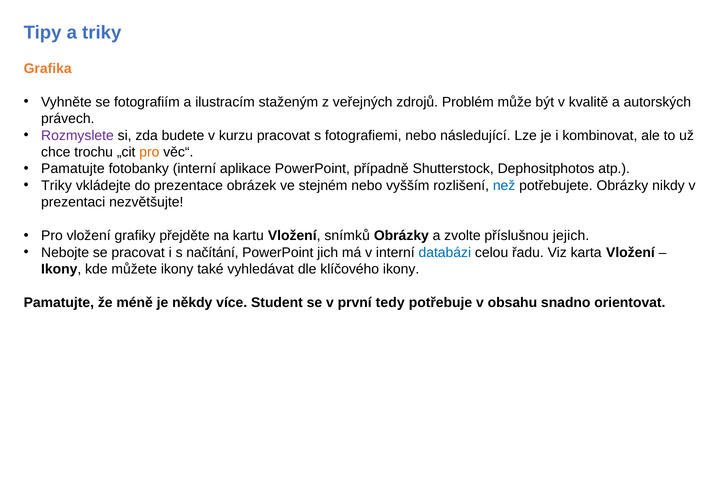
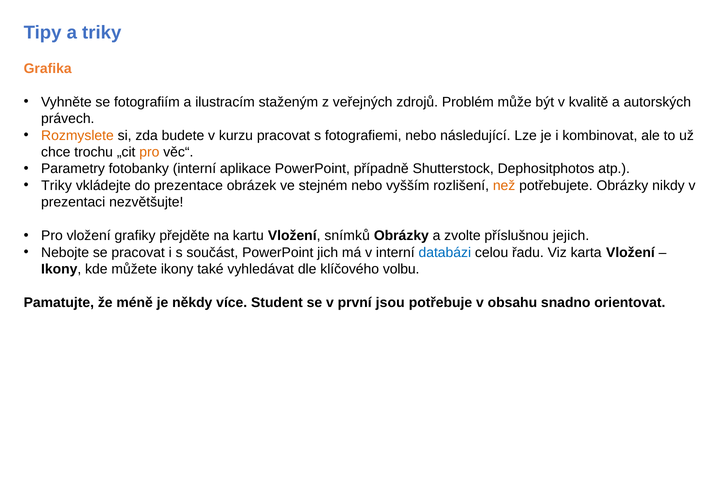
Rozmyslete colour: purple -> orange
Pamatujte at (73, 169): Pamatujte -> Parametry
než colour: blue -> orange
načítání: načítání -> součást
klíčového ikony: ikony -> volbu
tedy: tedy -> jsou
